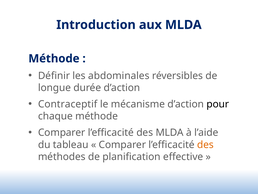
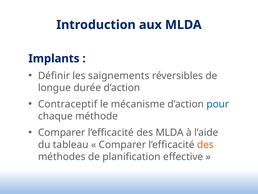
Méthode at (54, 58): Méthode -> Implants
abdominales: abdominales -> saignements
pour colour: black -> blue
